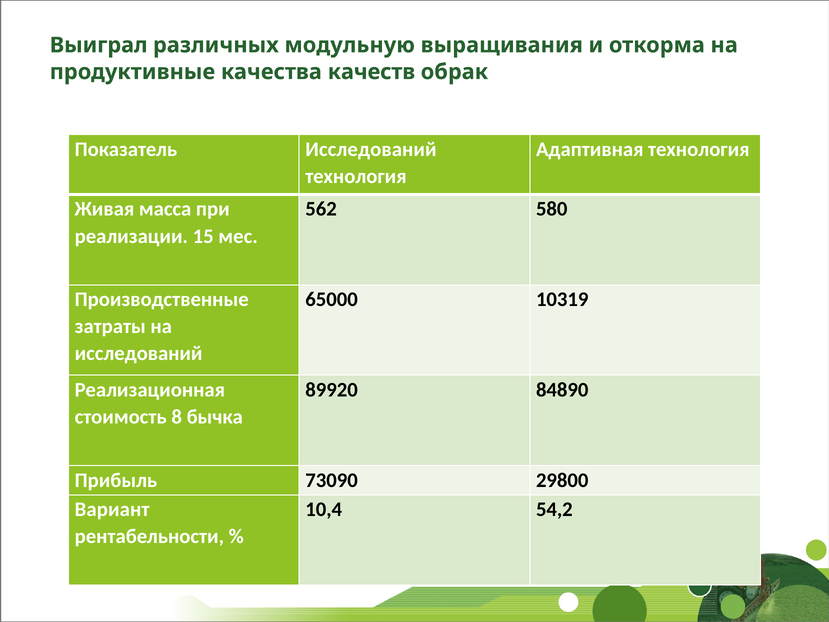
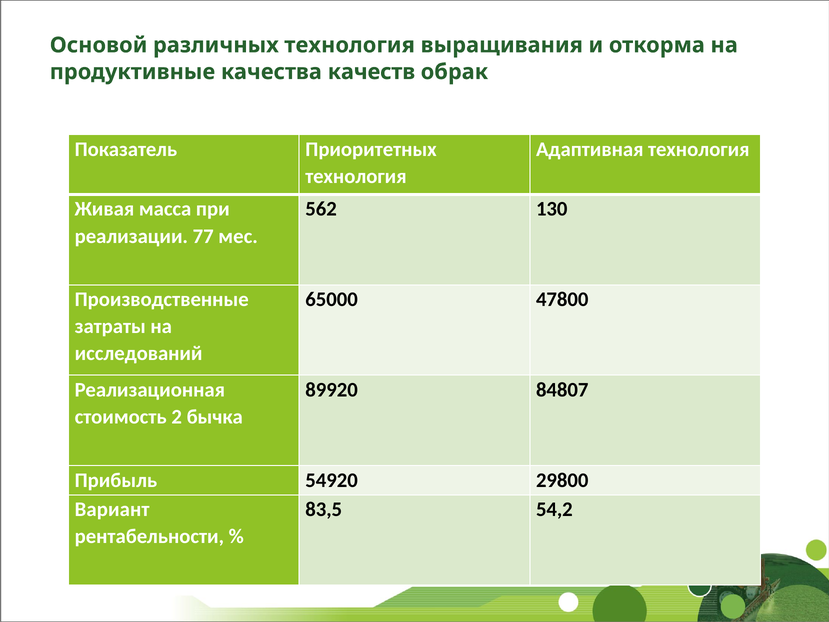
Выиграл: Выиграл -> Основой
различных модульную: модульную -> технология
Показатель Исследований: Исследований -> Приоритетных
580: 580 -> 130
15: 15 -> 77
10319: 10319 -> 47800
84890: 84890 -> 84807
8: 8 -> 2
73090: 73090 -> 54920
10,4: 10,4 -> 83,5
